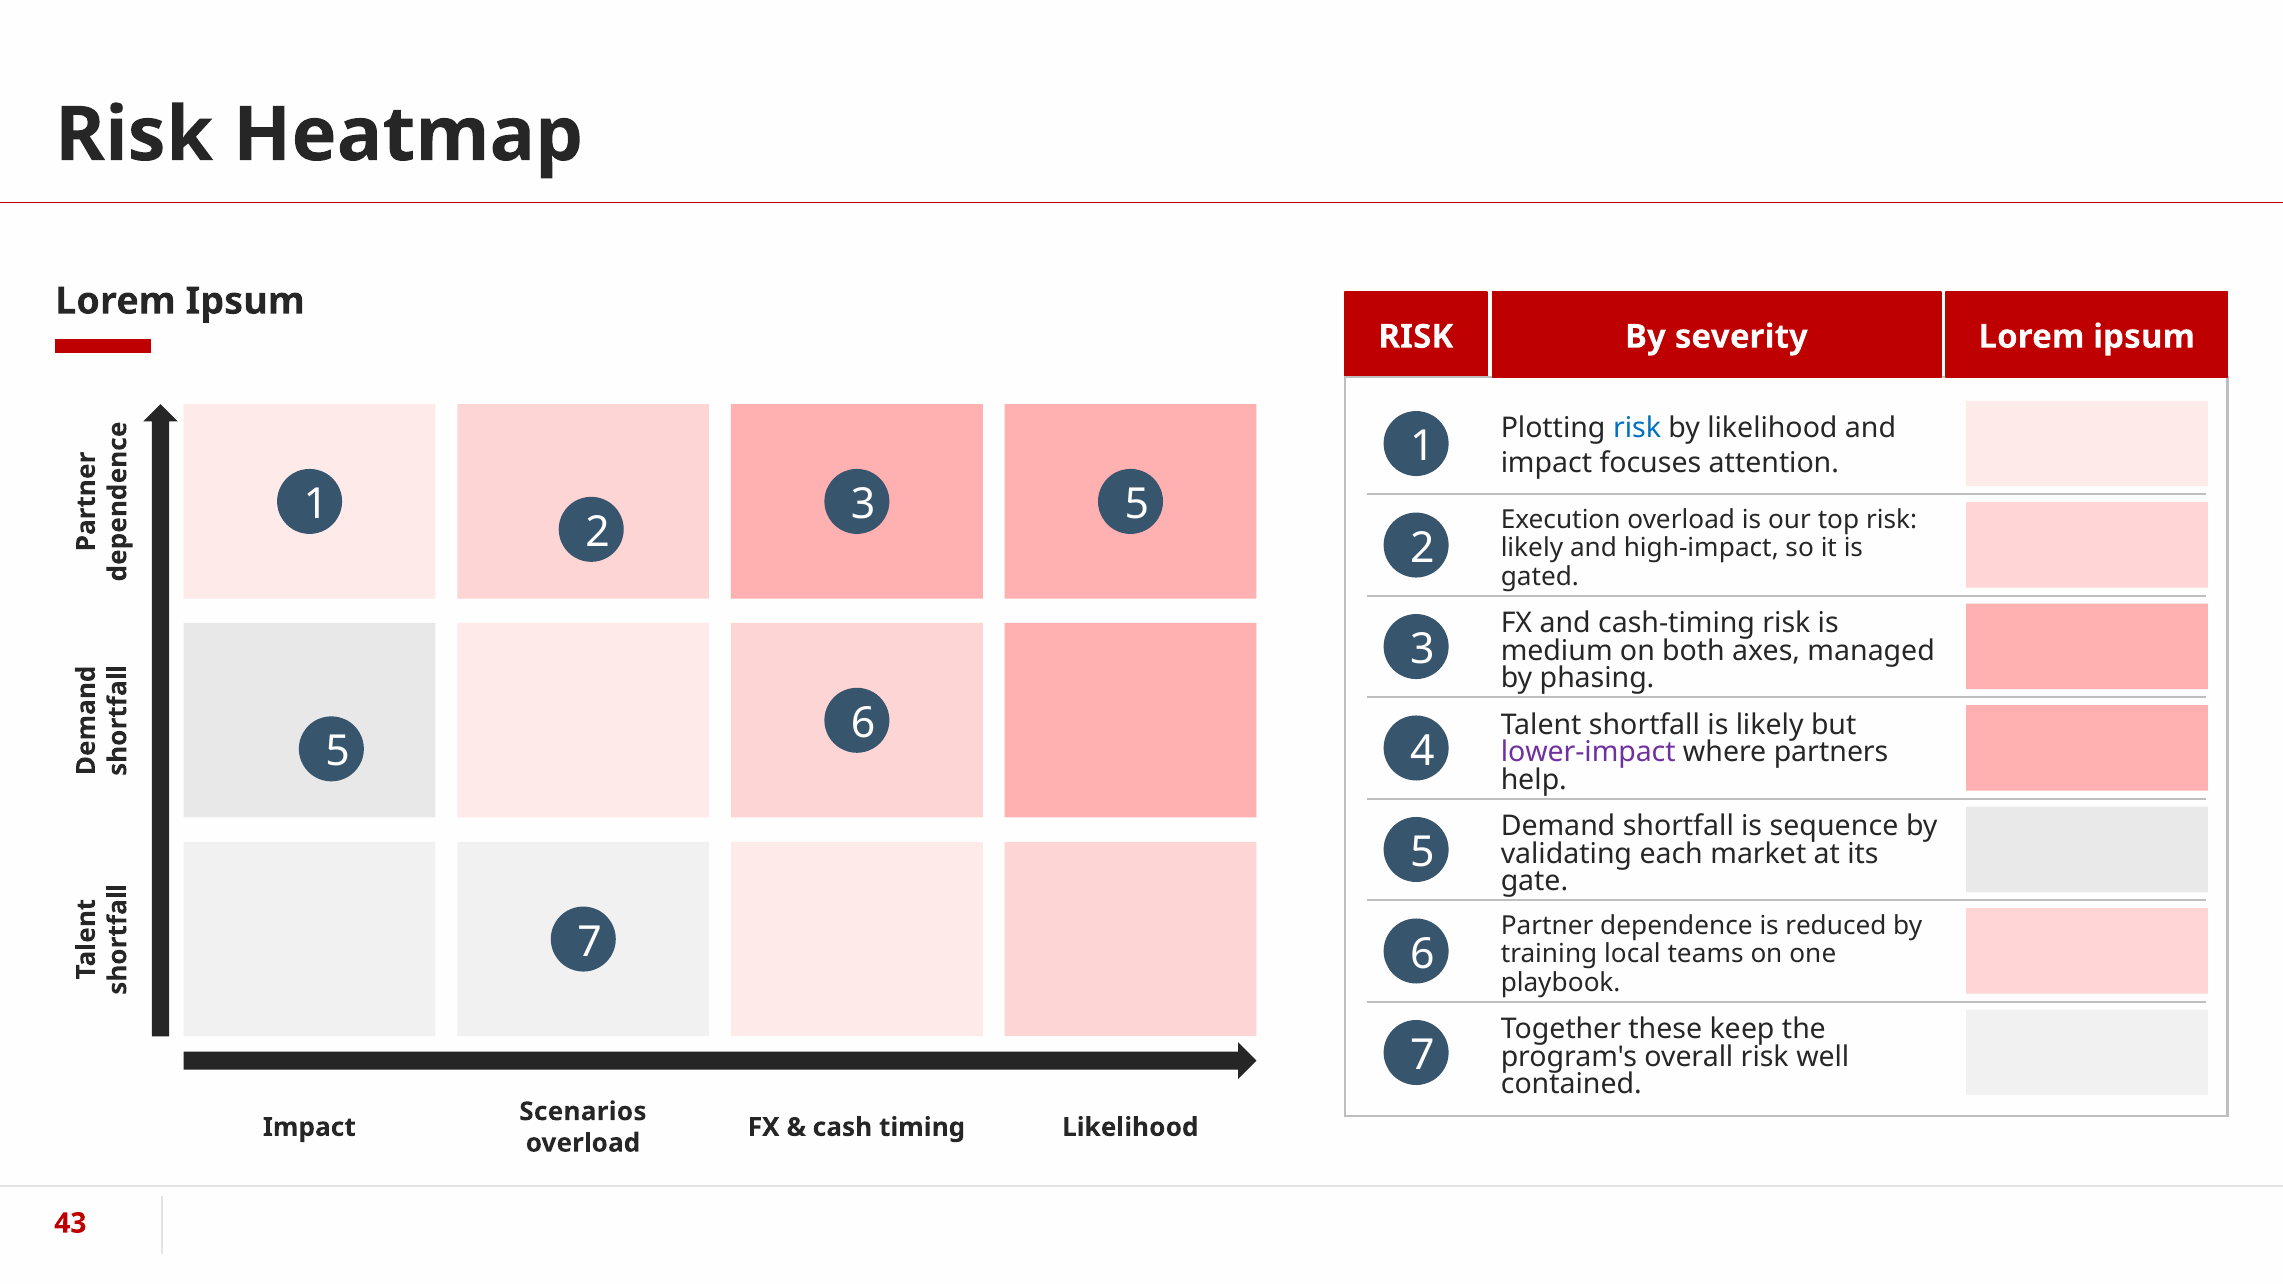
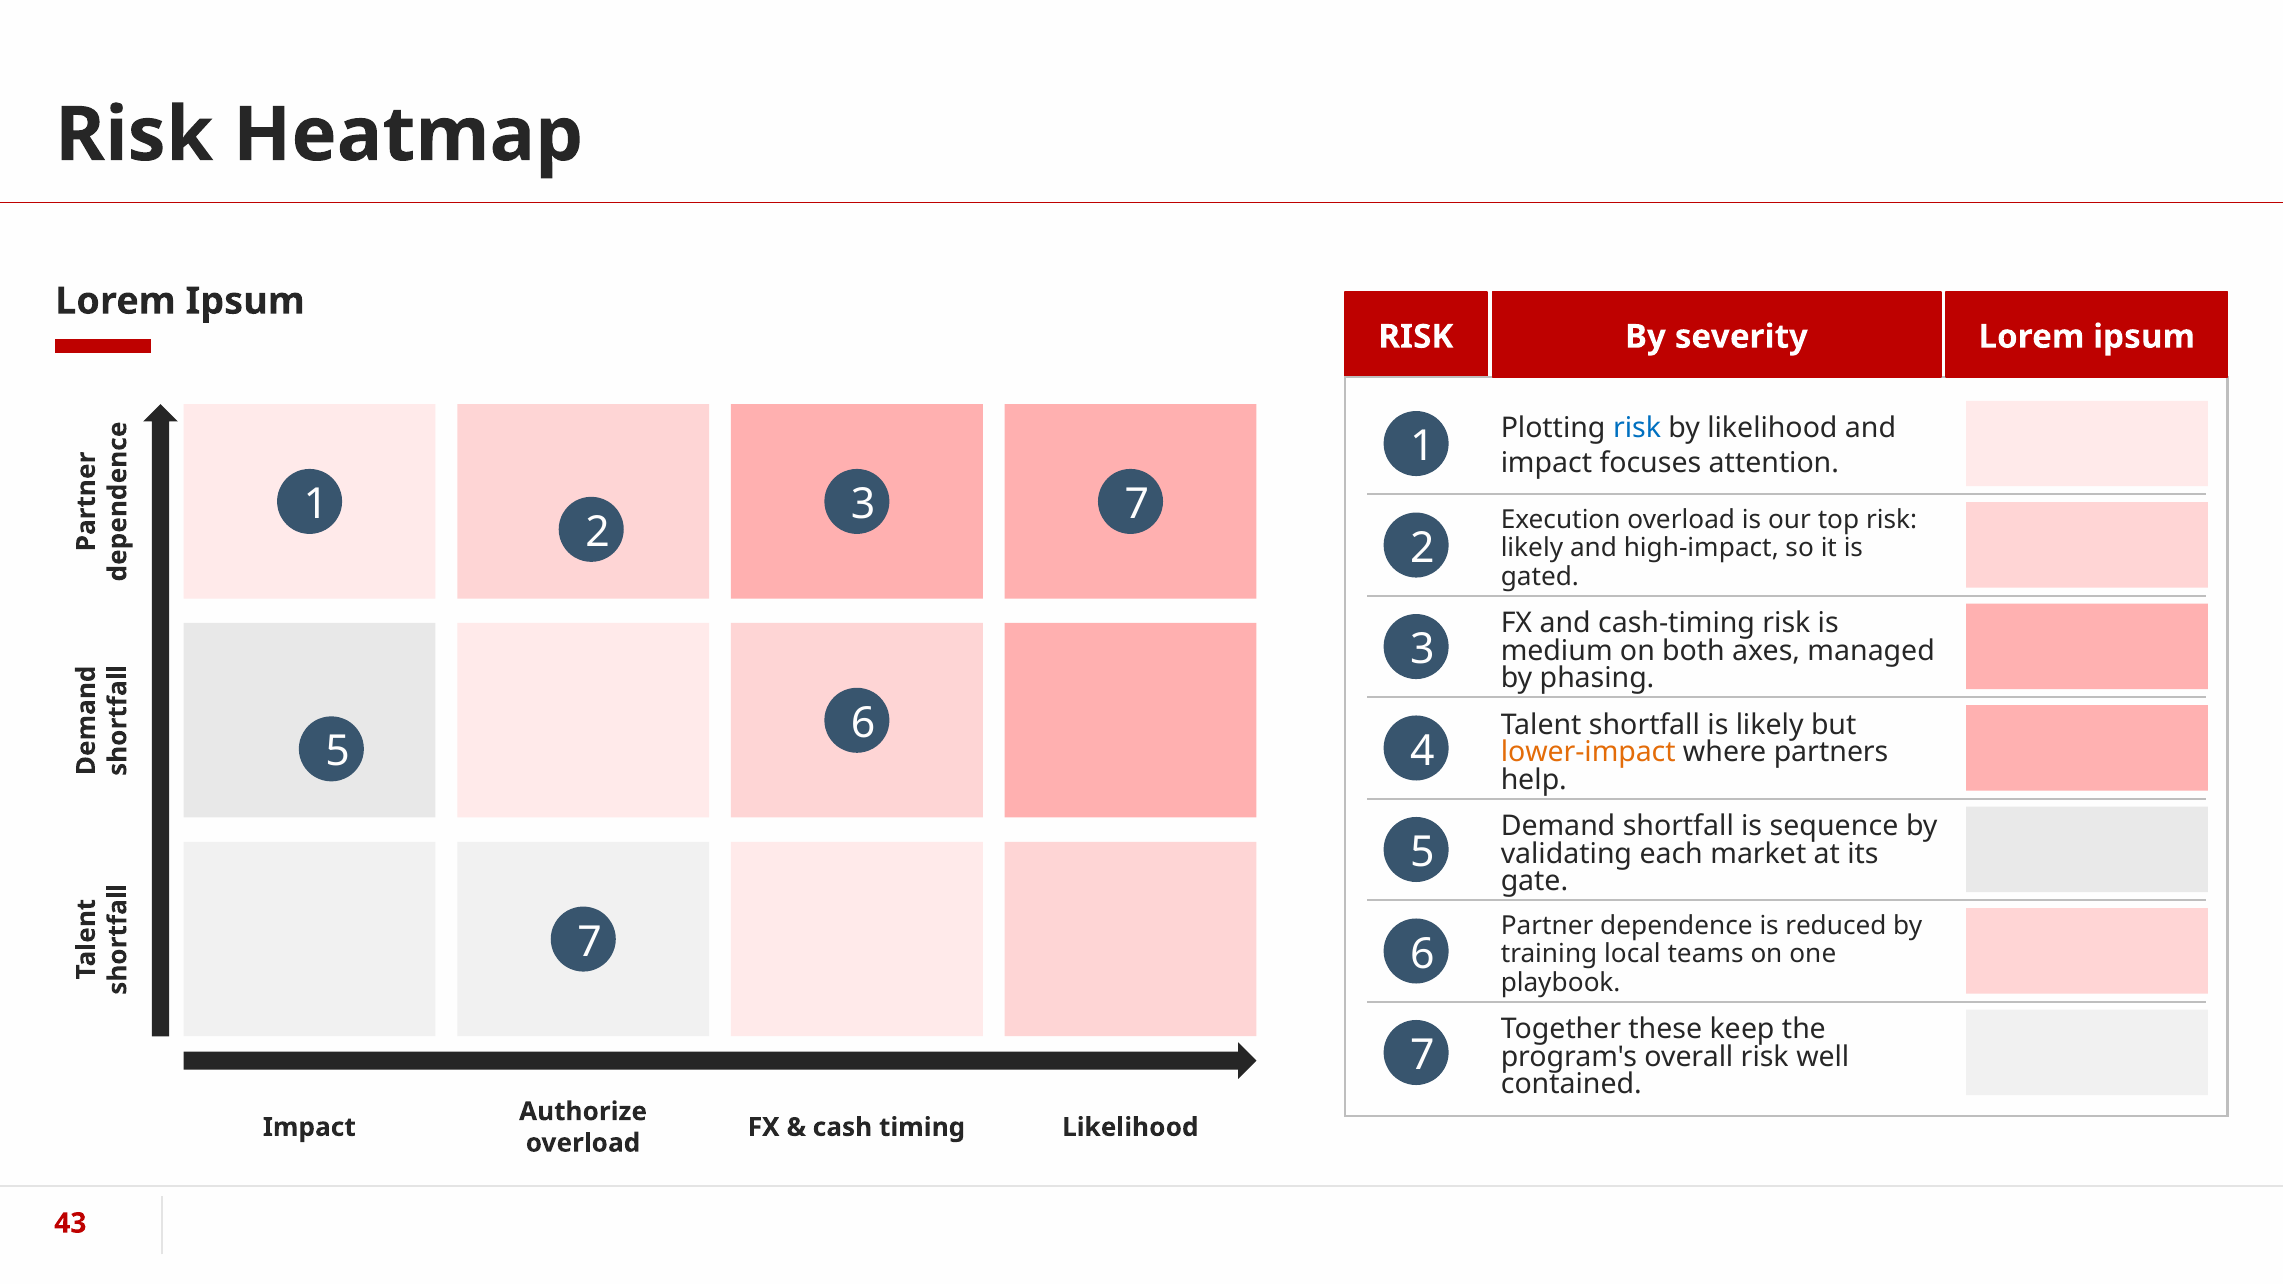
3 5: 5 -> 7
lower-impact colour: purple -> orange
Scenarios: Scenarios -> Authorize
